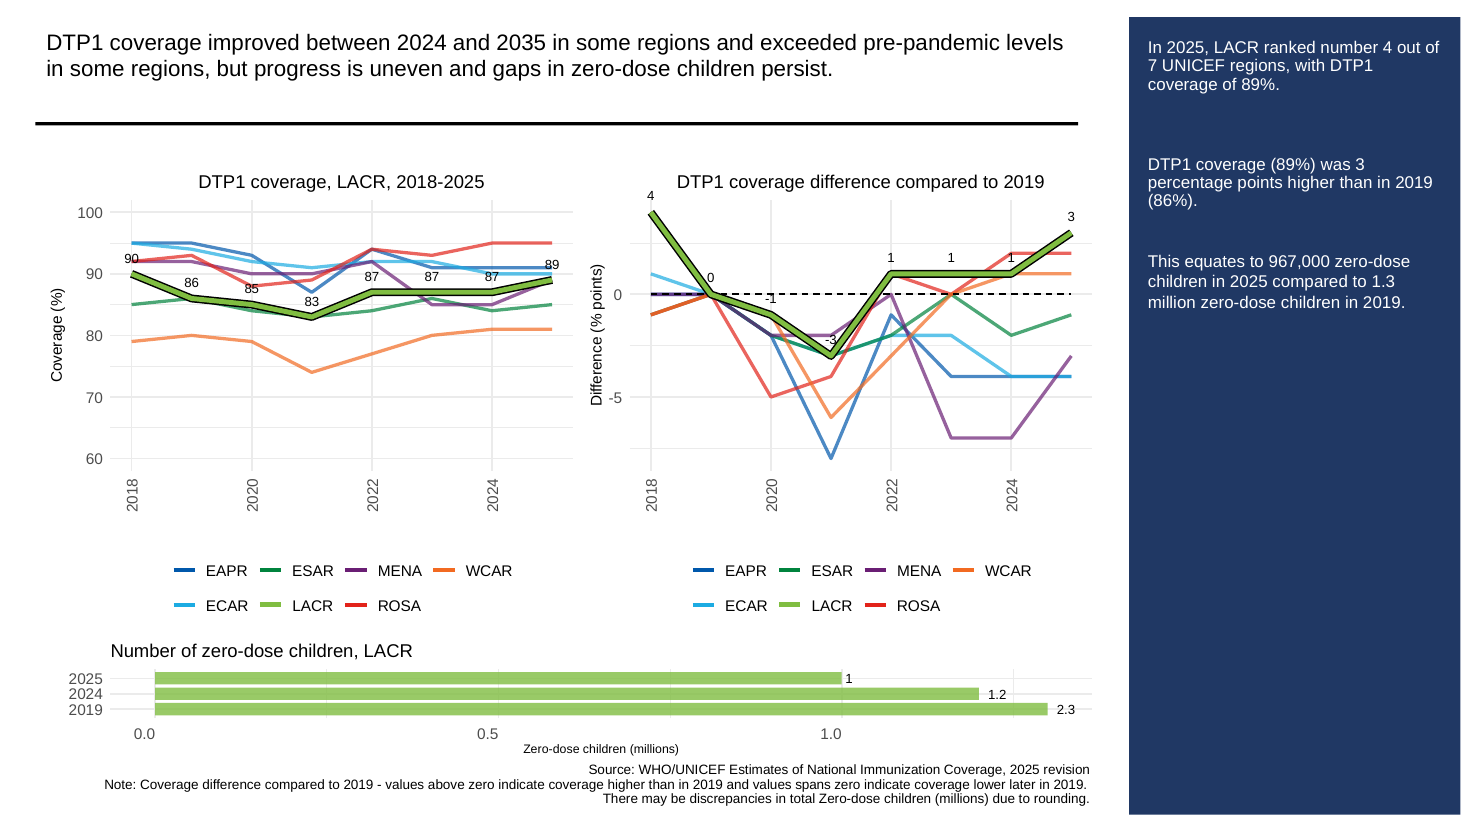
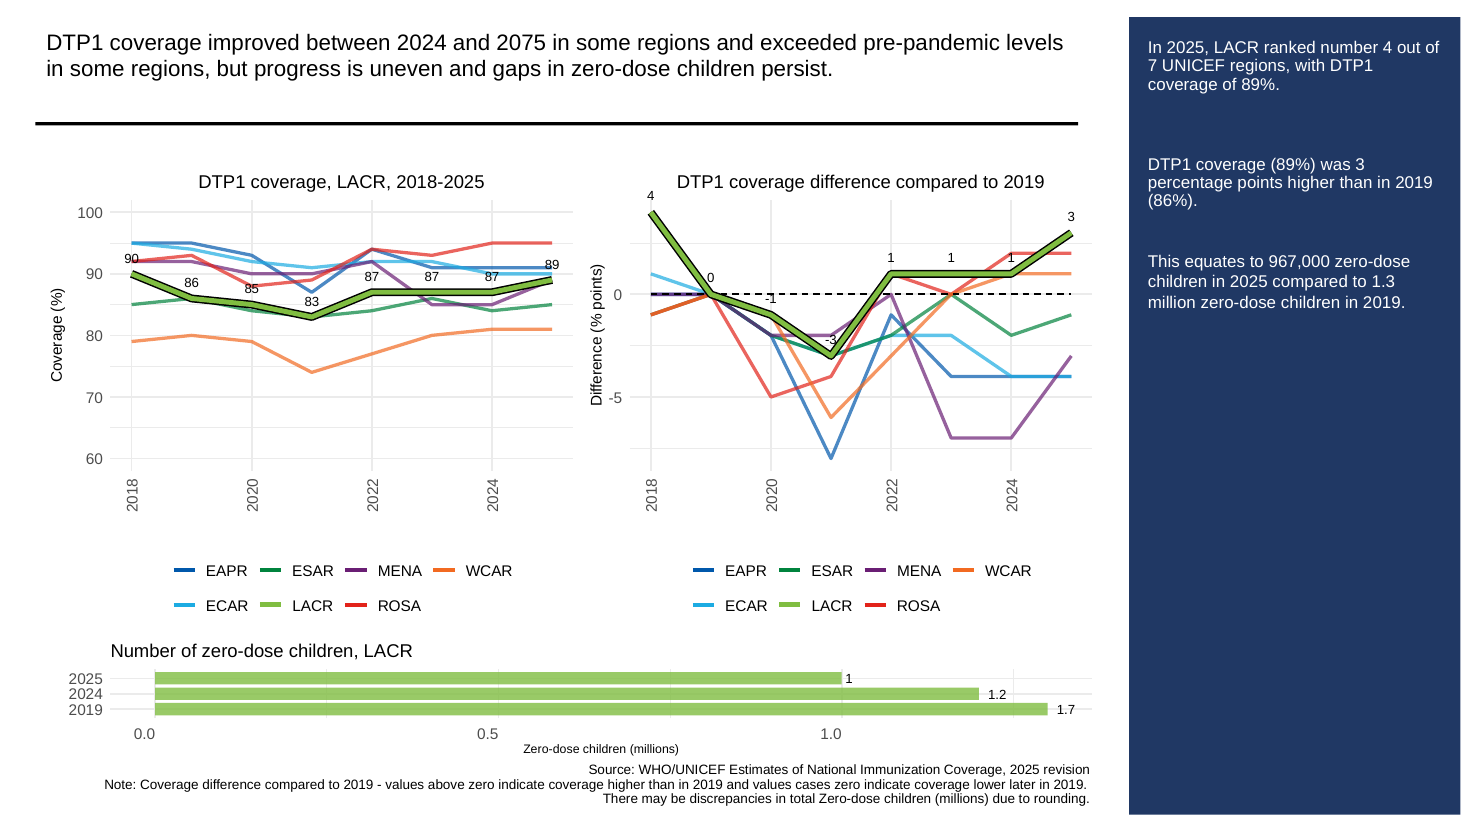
2035: 2035 -> 2075
2.3: 2.3 -> 1.7
spans: spans -> cases
